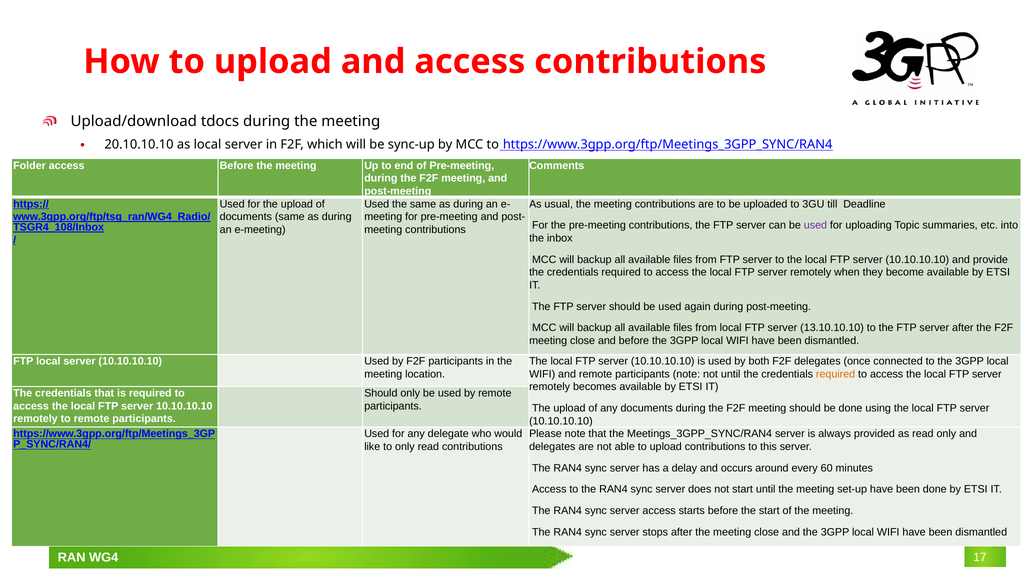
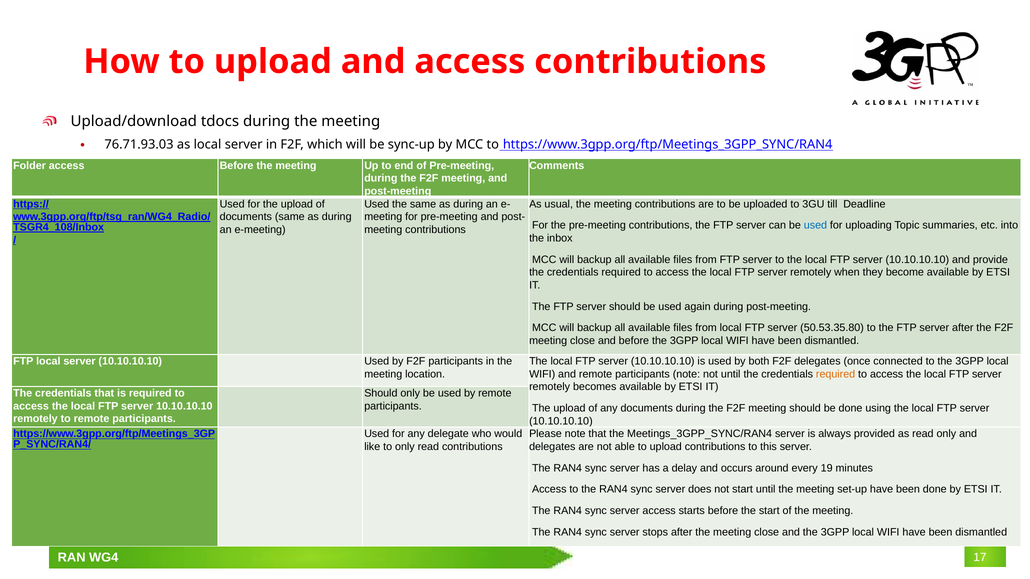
20.10.10.10: 20.10.10.10 -> 76.71.93.03
used at (815, 225) colour: purple -> blue
13.10.10.10: 13.10.10.10 -> 50.53.35.80
60: 60 -> 19
